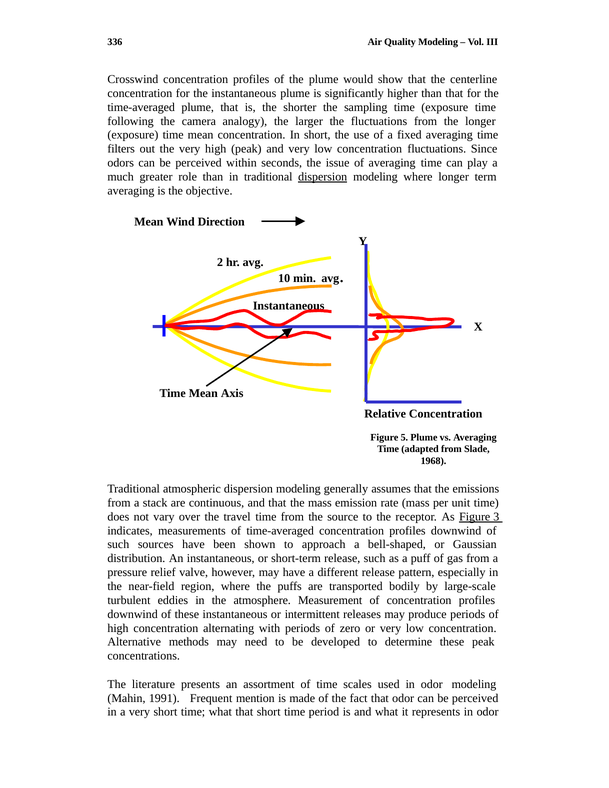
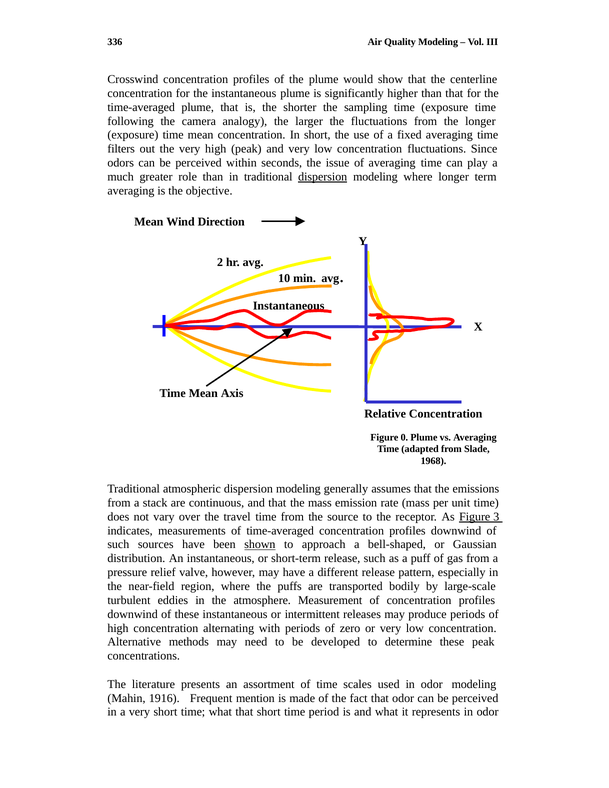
5: 5 -> 0
shown underline: none -> present
1991: 1991 -> 1916
